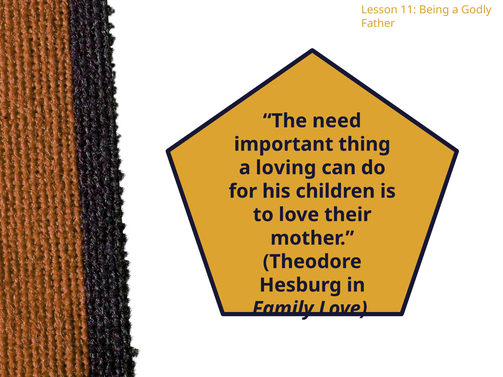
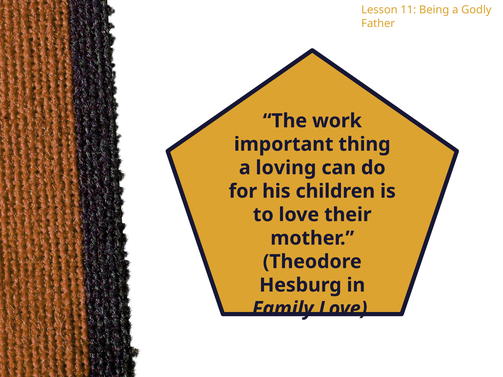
need: need -> work
